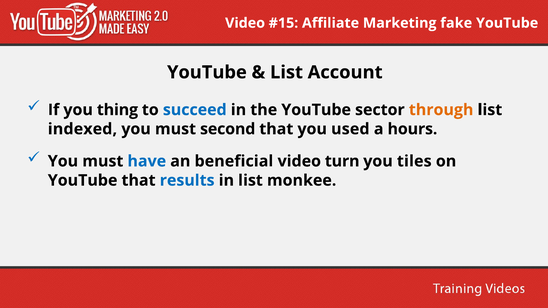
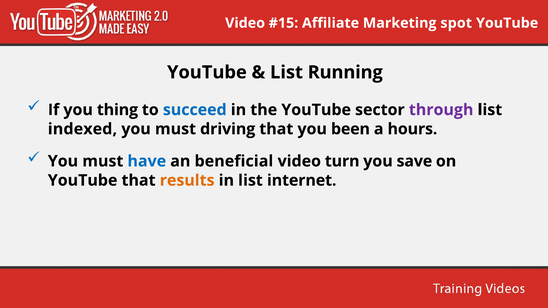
fake: fake -> spot
Account: Account -> Running
through colour: orange -> purple
second: second -> driving
used: used -> been
tiles: tiles -> save
results colour: blue -> orange
monkee: monkee -> internet
